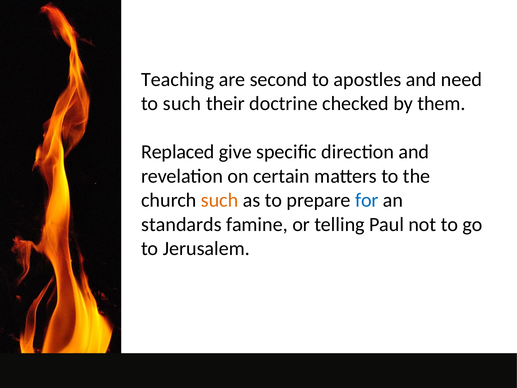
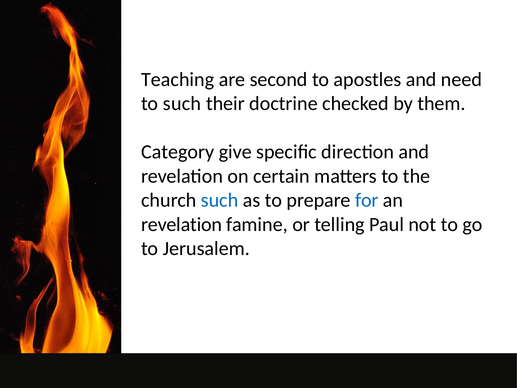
Replaced: Replaced -> Category
such at (220, 200) colour: orange -> blue
standards at (181, 224): standards -> revelation
